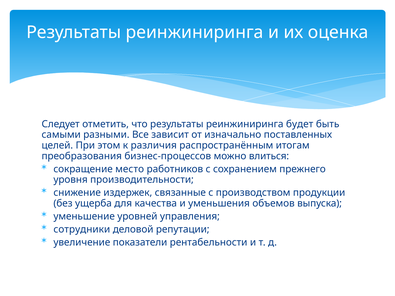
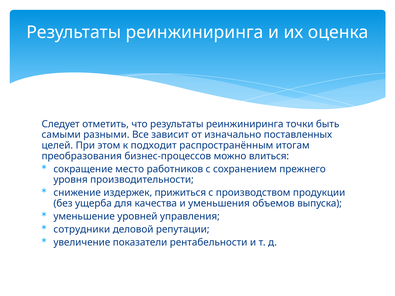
будет: будет -> точки
различия: различия -> подходит
связанные: связанные -> прижиться
